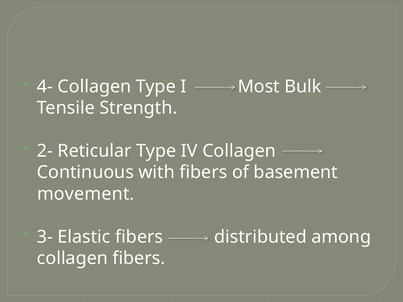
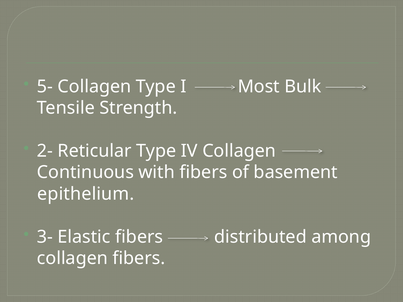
4-: 4- -> 5-
movement: movement -> epithelium
